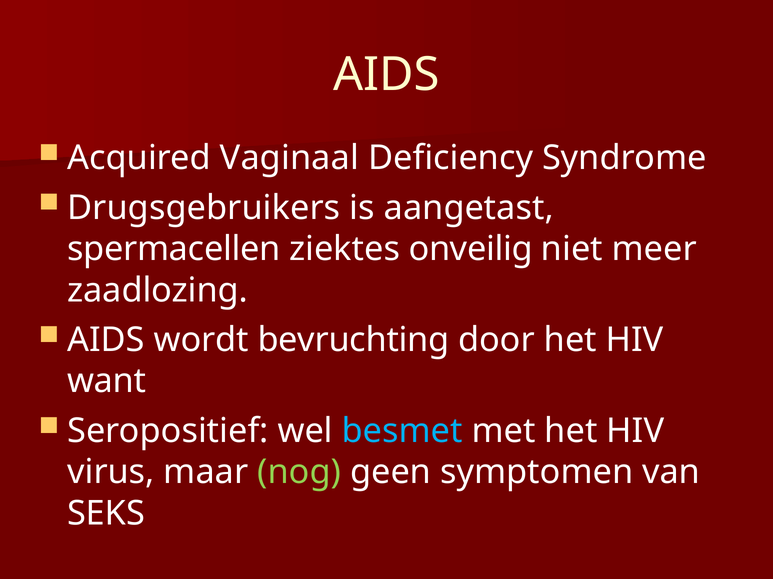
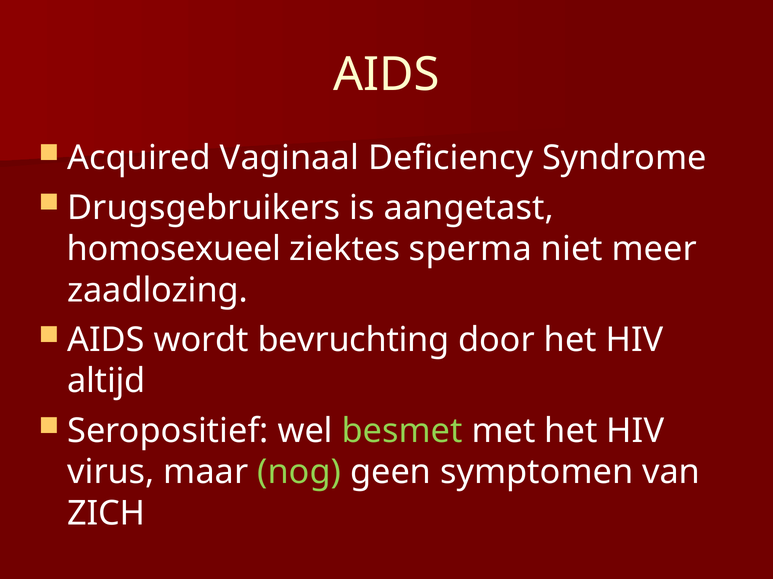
spermacellen: spermacellen -> homosexueel
onveilig: onveilig -> sperma
want: want -> altijd
besmet colour: light blue -> light green
SEKS: SEKS -> ZICH
